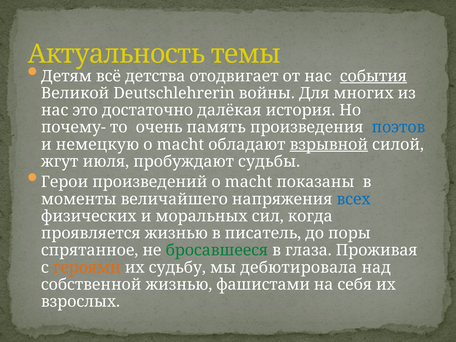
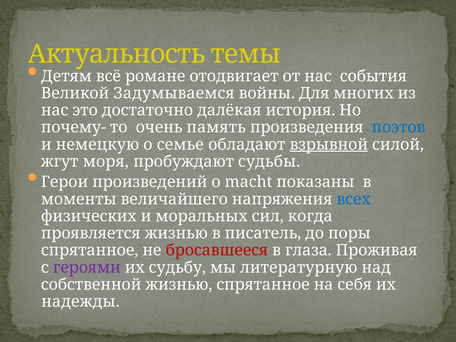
детства: детства -> романе
события underline: present -> none
Deutschlehrerin: Deutschlehrerin -> Задумываемся
macht at (180, 144): macht -> семье
июля: июля -> моря
бросавшееся colour: green -> red
героями colour: orange -> purple
дебютировала: дебютировала -> литературную
жизнью фашистами: фашистами -> спрятанное
взрослых: взрослых -> надежды
